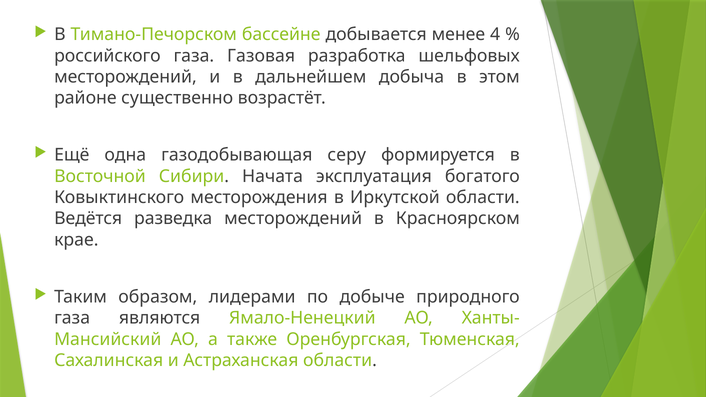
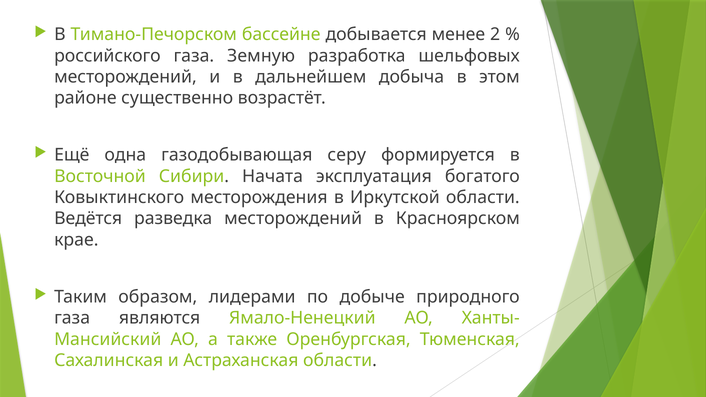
4: 4 -> 2
Газовая: Газовая -> Земную
